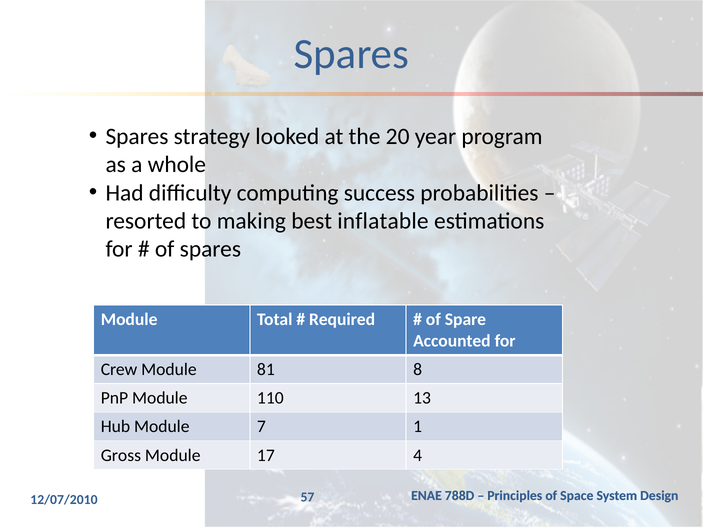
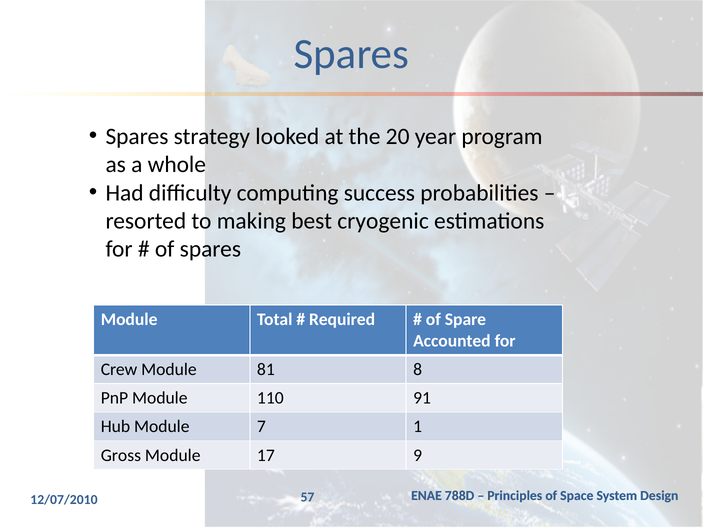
inflatable: inflatable -> cryogenic
13: 13 -> 91
4: 4 -> 9
